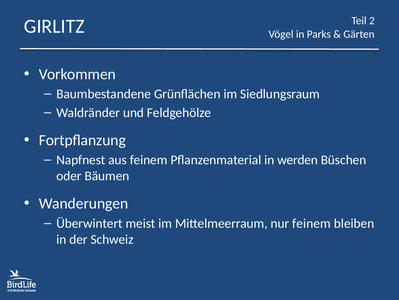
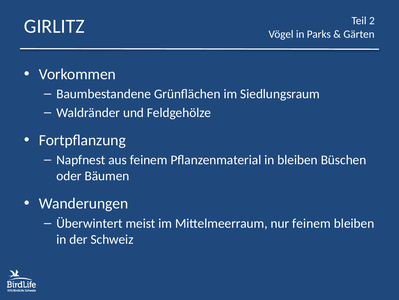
in werden: werden -> bleiben
